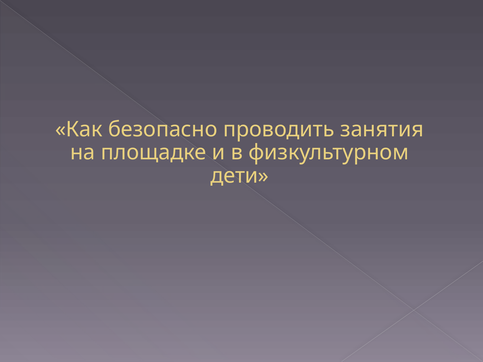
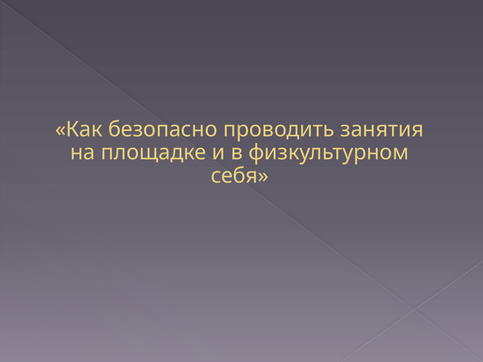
дети: дети -> себя
